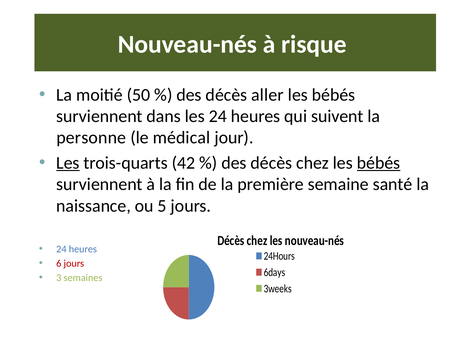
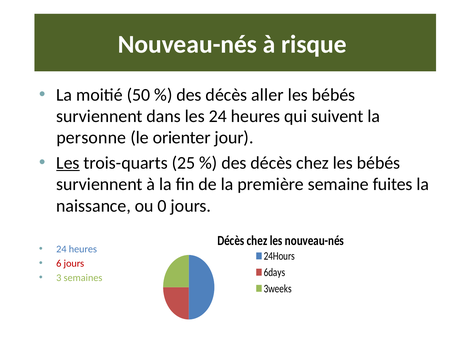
médical: médical -> orienter
42: 42 -> 25
bébés at (379, 162) underline: present -> none
santé: santé -> fuites
5: 5 -> 0
